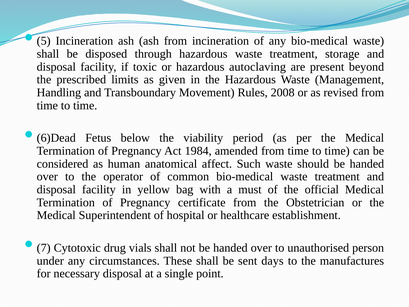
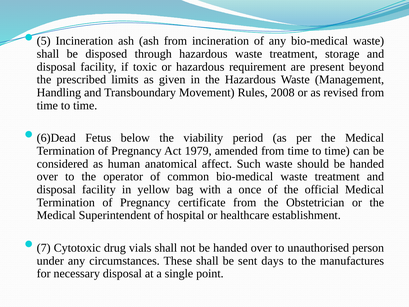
autoclaving: autoclaving -> requirement
1984: 1984 -> 1979
must: must -> once
